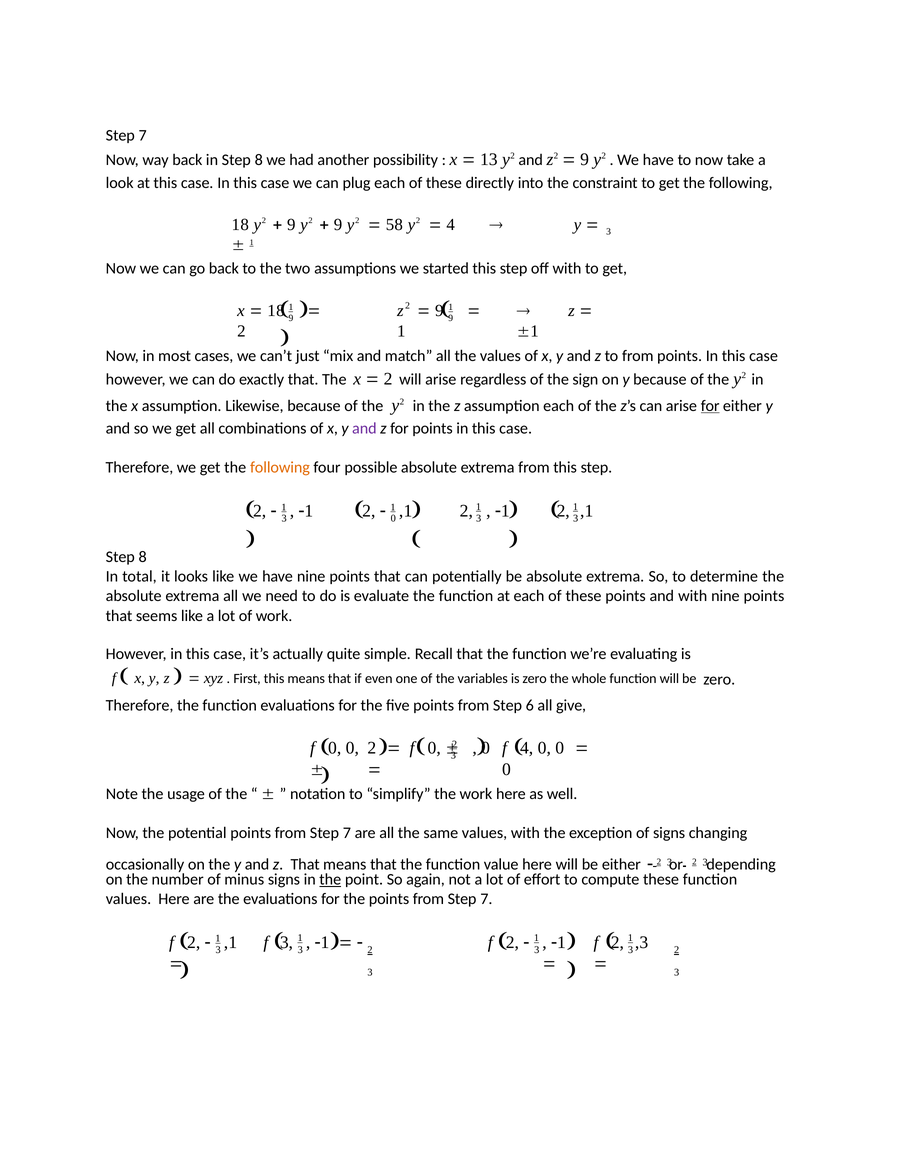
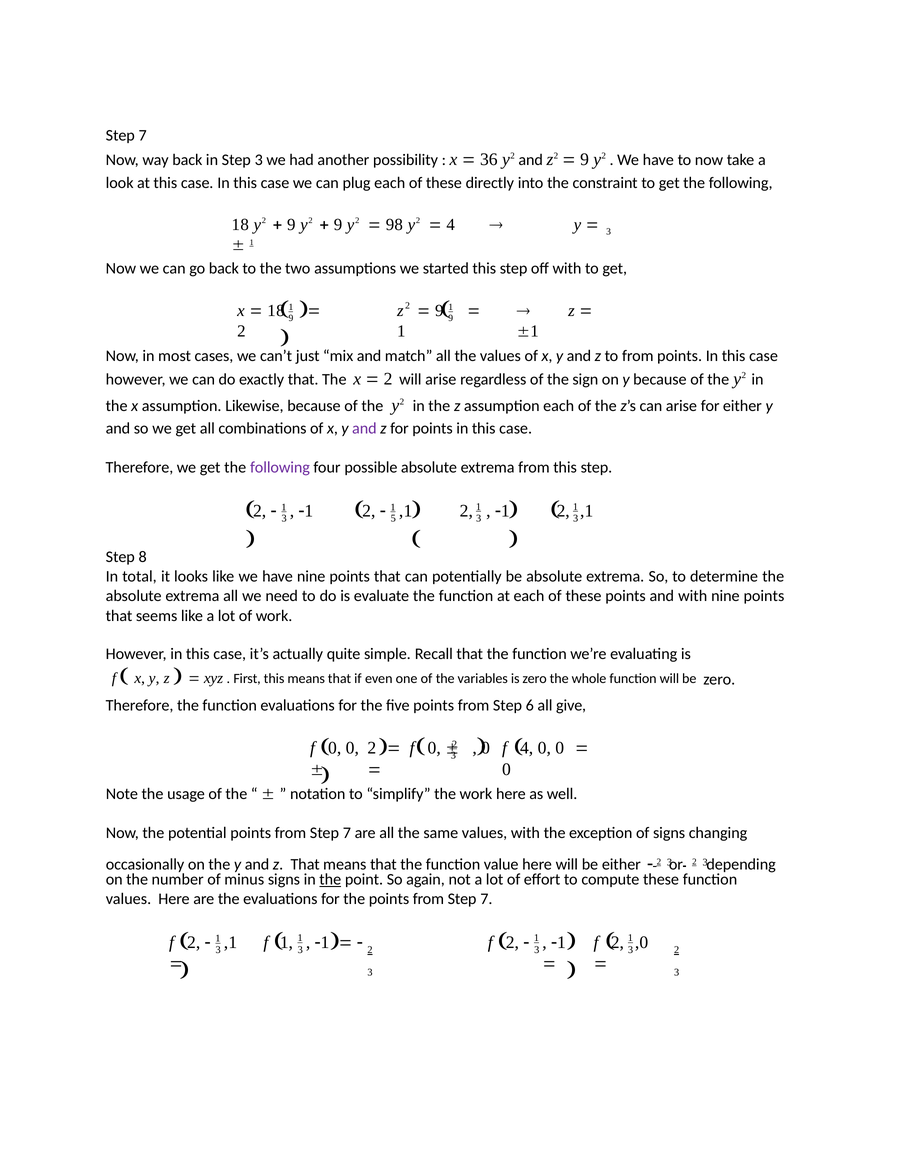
in Step 8: 8 -> 3
13: 13 -> 36
58: 58 -> 98
for at (710, 406) underline: present -> none
following at (280, 468) colour: orange -> purple
3 0: 0 -> 5
f 3: 3 -> 1
,3: ,3 -> ,0
